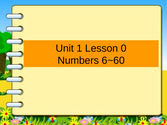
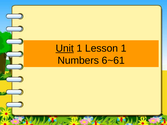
Unit underline: none -> present
Lesson 0: 0 -> 1
6~60: 6~60 -> 6~61
